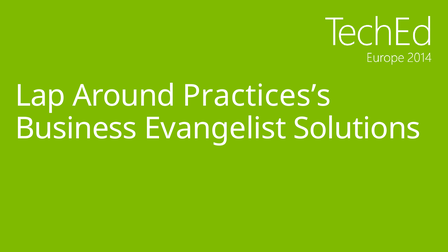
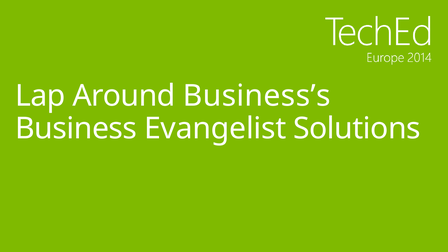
Practices’s: Practices’s -> Business’s
